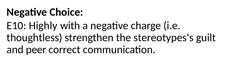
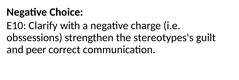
Highly: Highly -> Clarify
thoughtless: thoughtless -> obssessions
